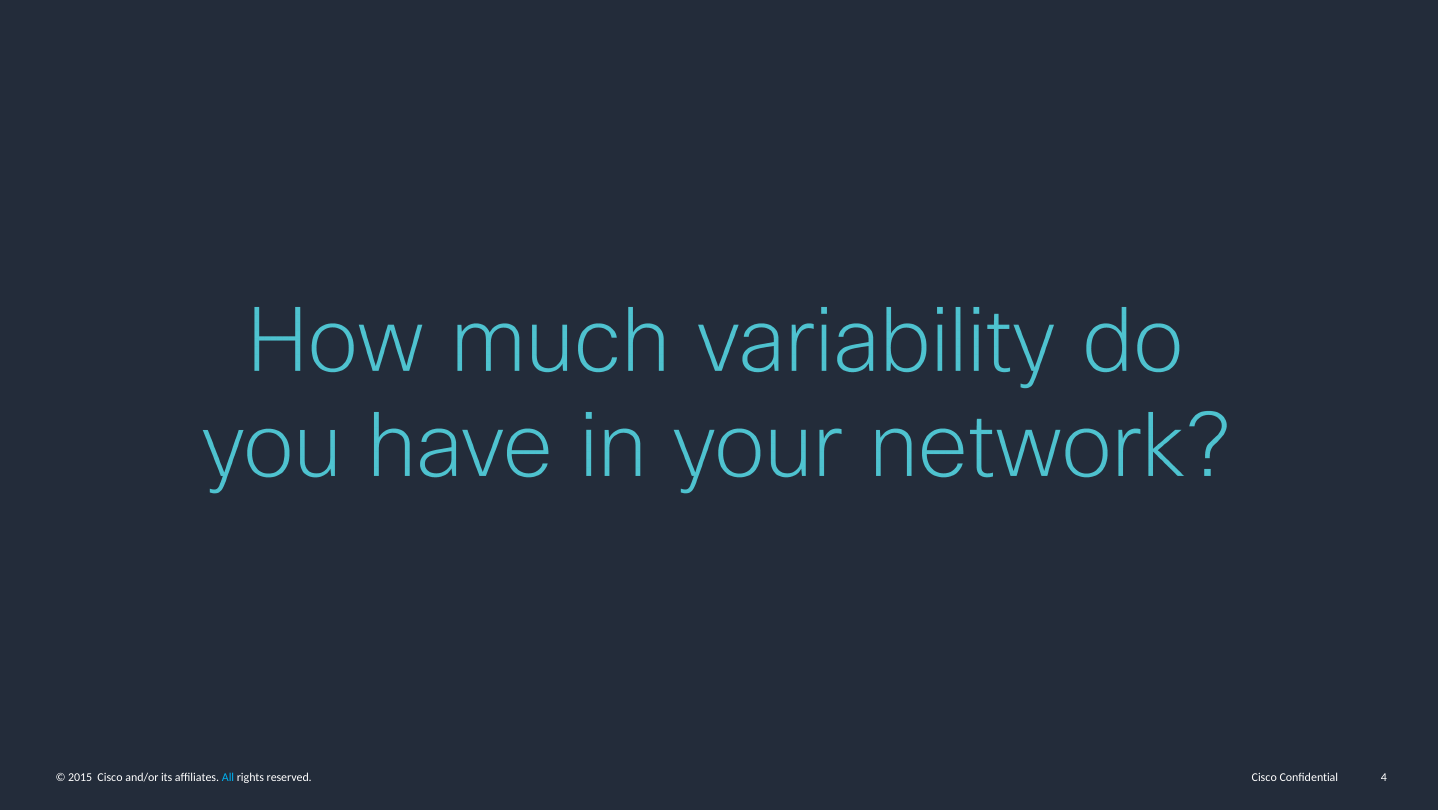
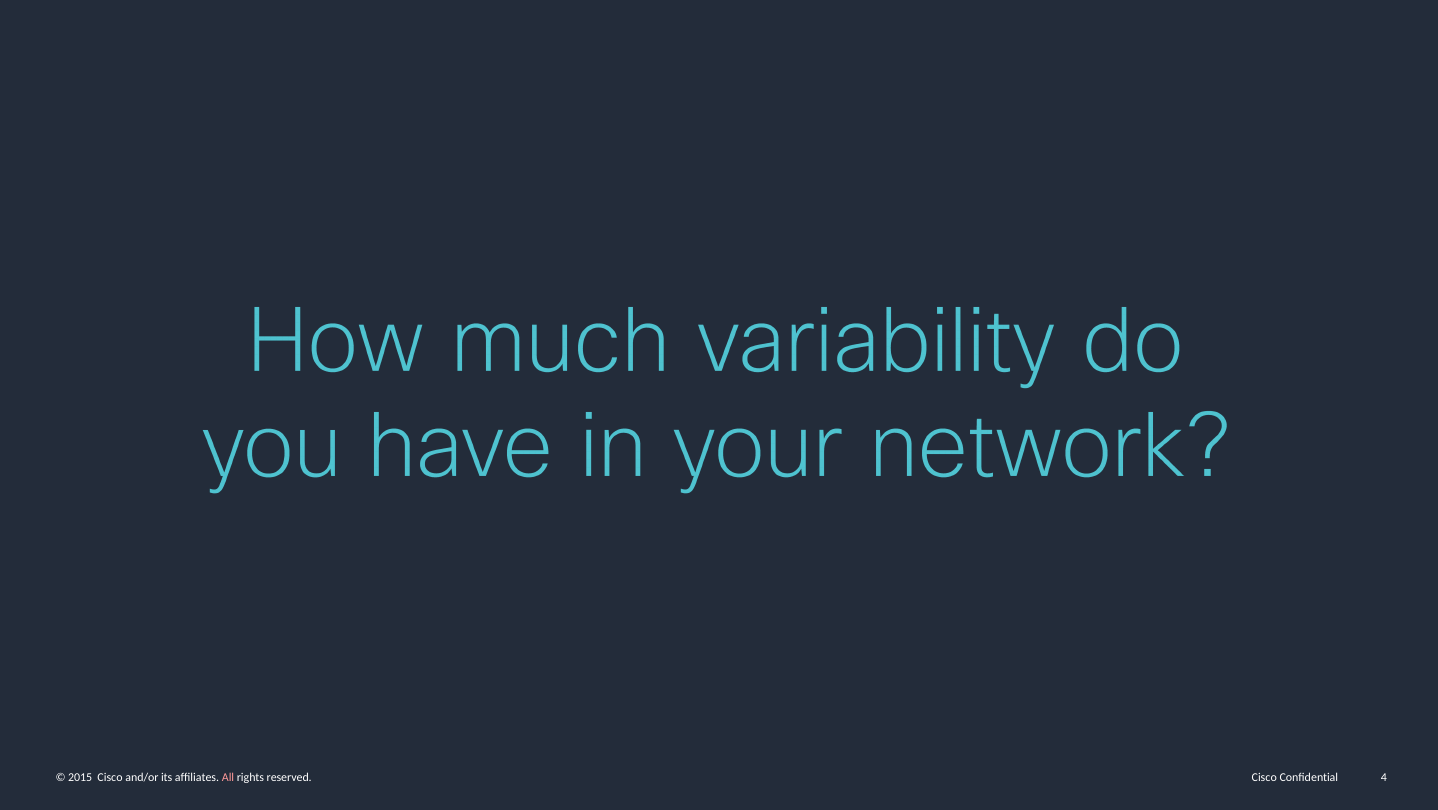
All colour: light blue -> pink
